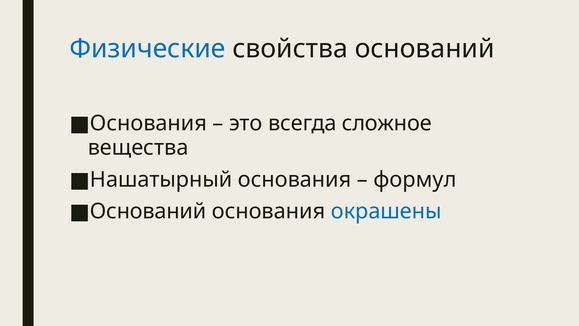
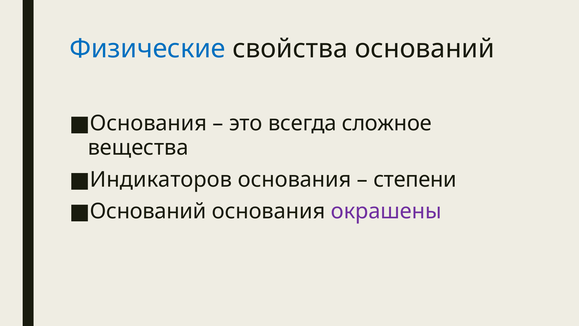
Нашатырный: Нашатырный -> Индикаторов
формул: формул -> степени
окрашены colour: blue -> purple
